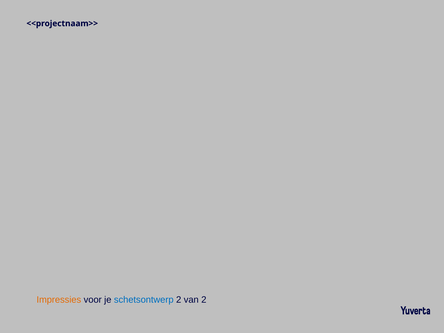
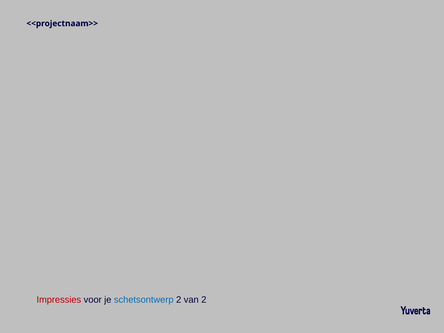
Impressies colour: orange -> red
